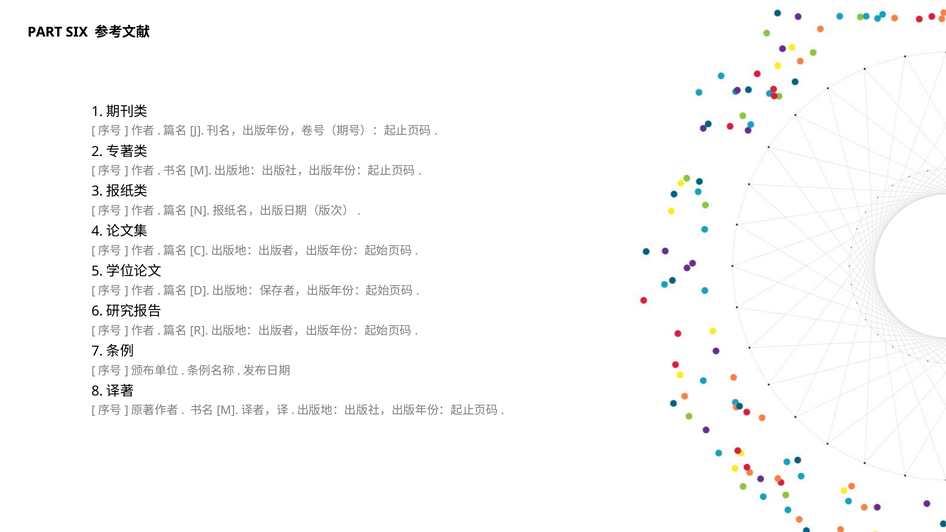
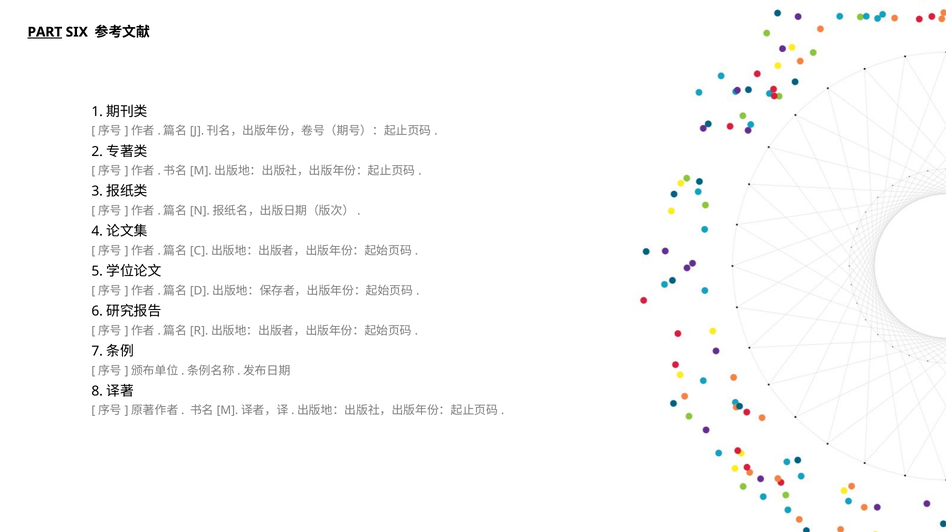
PART underline: none -> present
